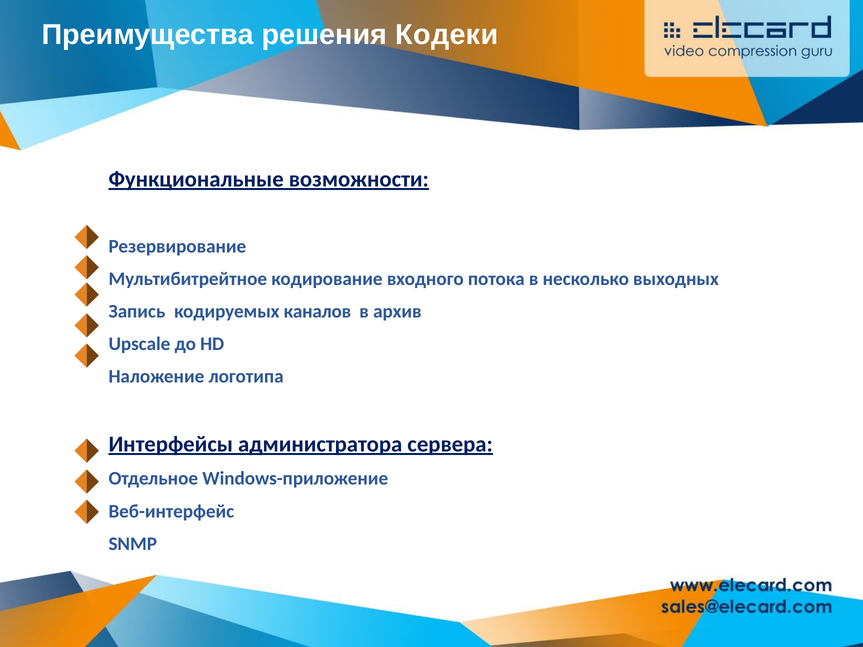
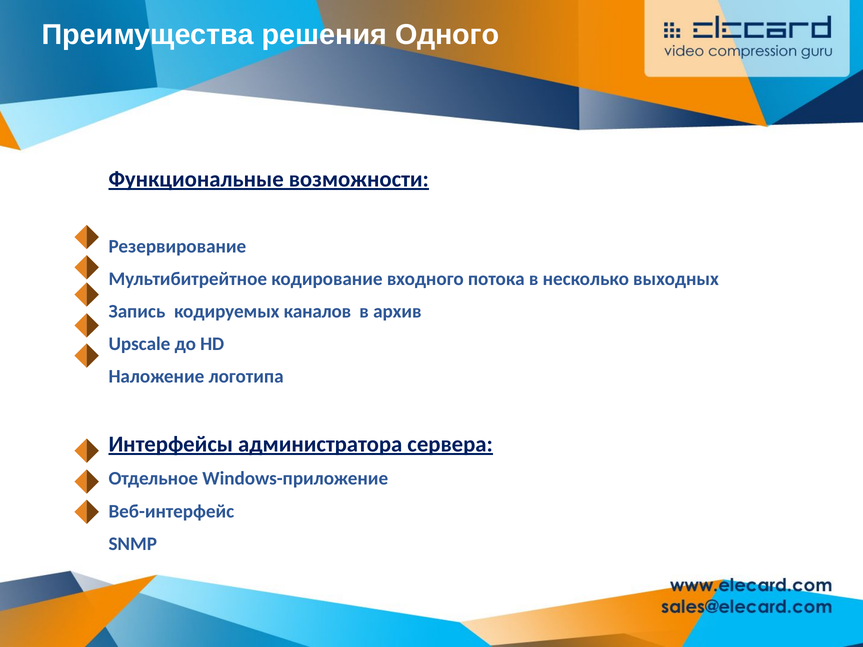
Кодеки: Кодеки -> Одного
